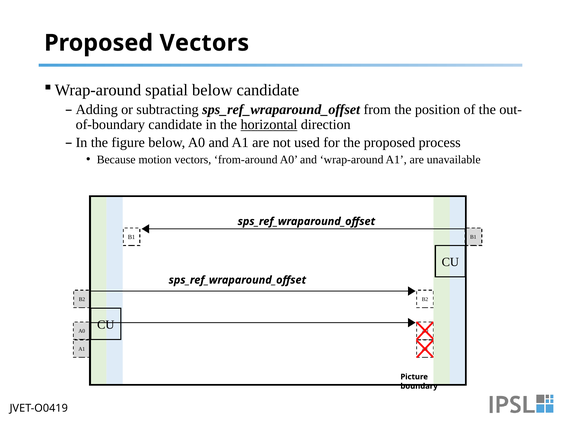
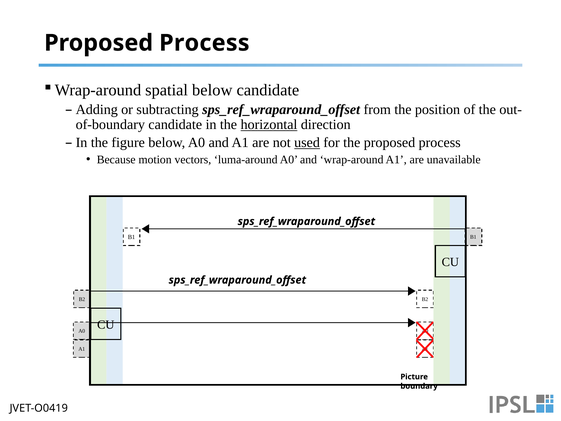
Vectors at (204, 43): Vectors -> Process
used underline: none -> present
from-around: from-around -> luma-around
